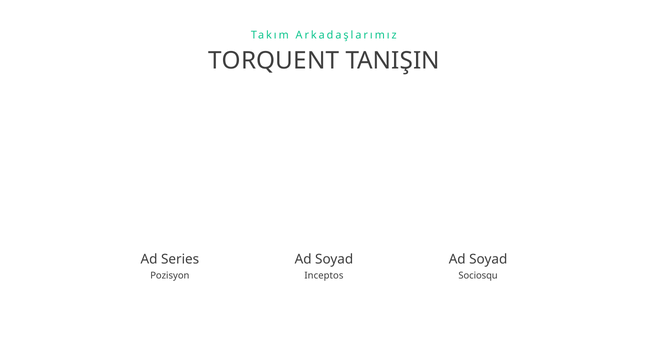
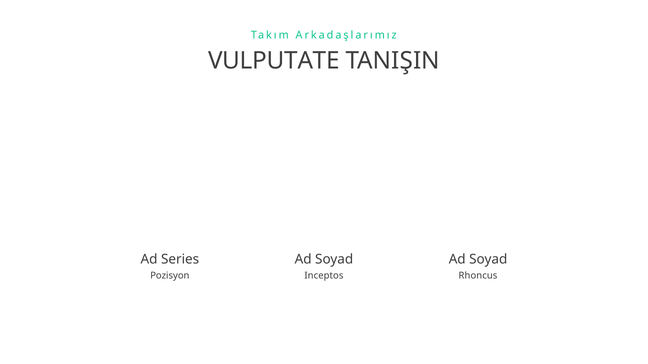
TORQUENT: TORQUENT -> VULPUTATE
Sociosqu: Sociosqu -> Rhoncus
